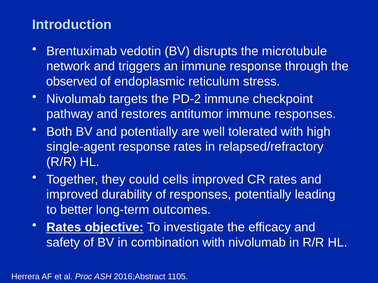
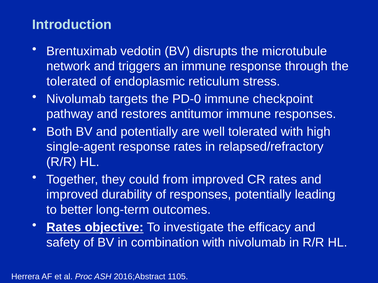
observed at (72, 82): observed -> tolerated
PD-2: PD-2 -> PD-0
cells: cells -> from
